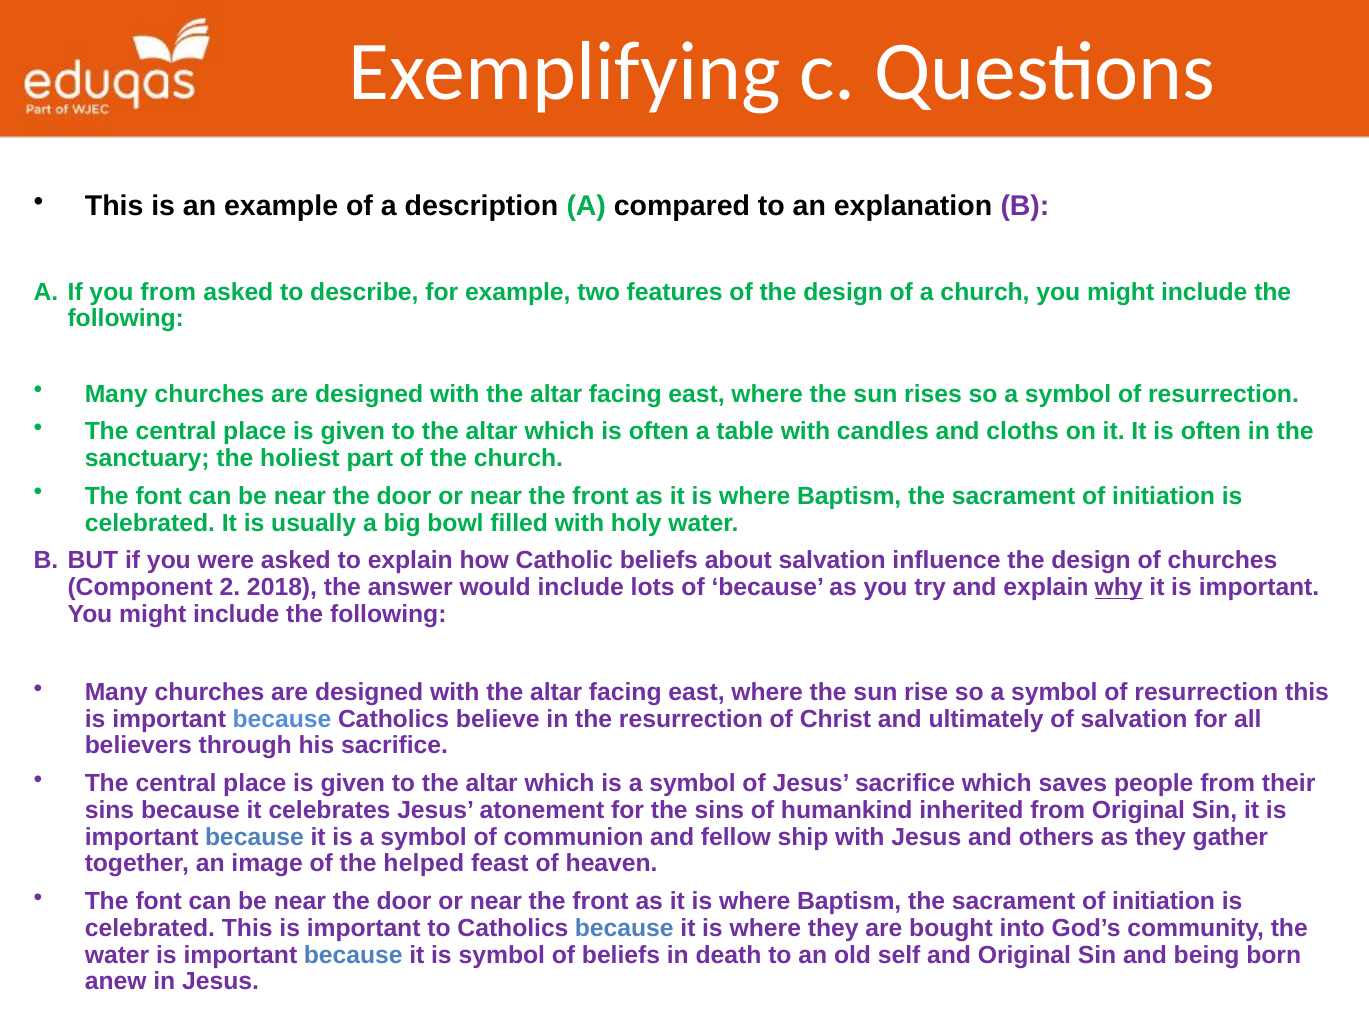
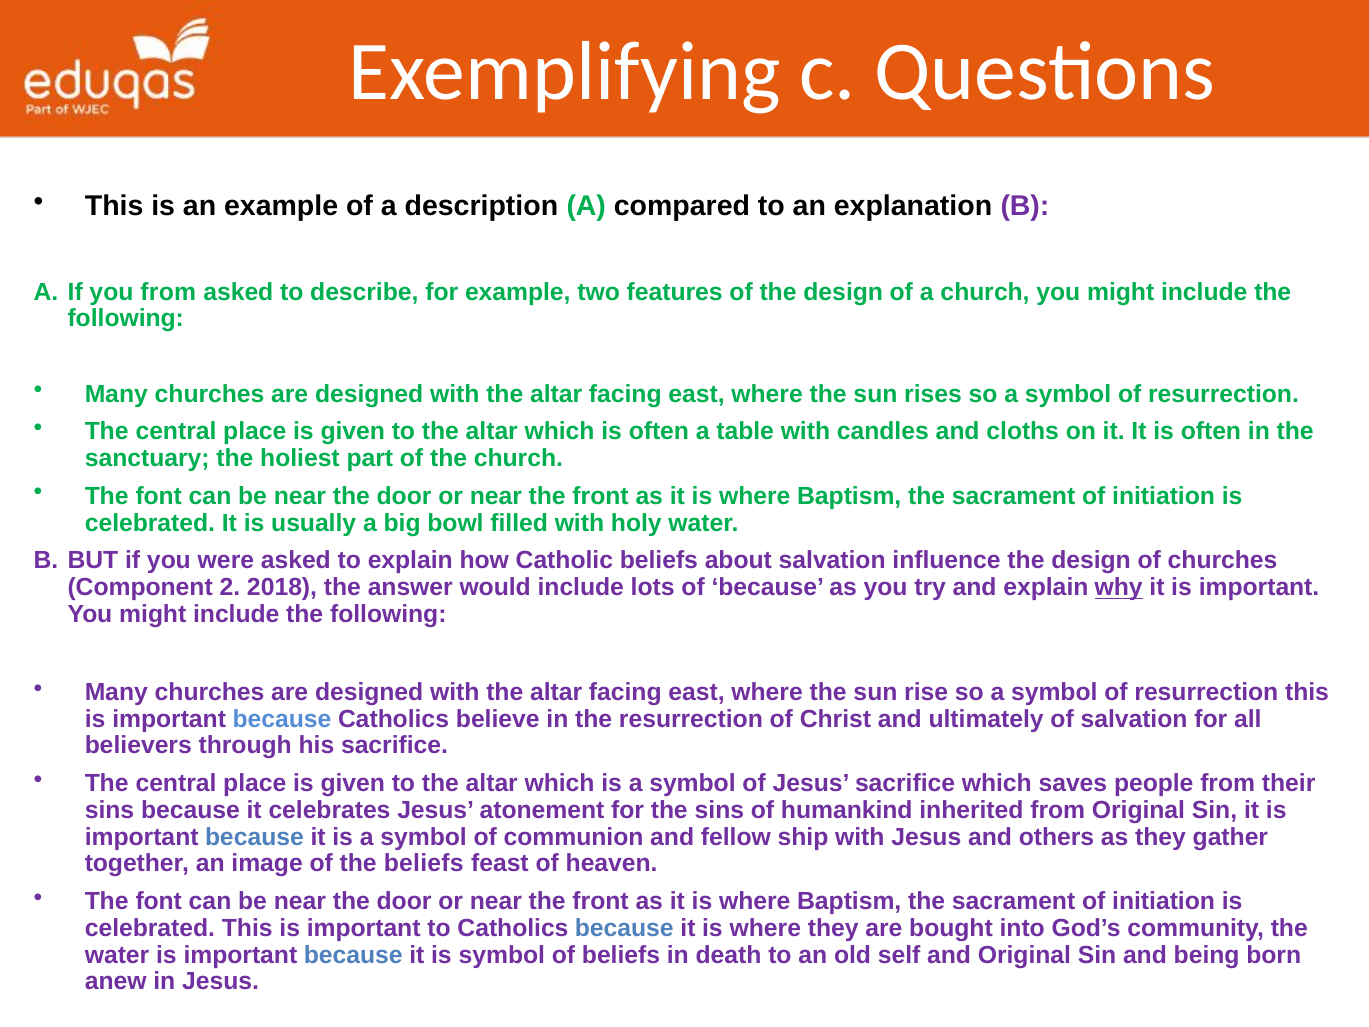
the helped: helped -> beliefs
